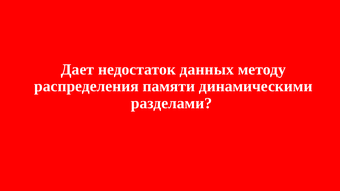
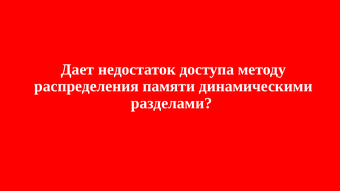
данных: данных -> доступа
